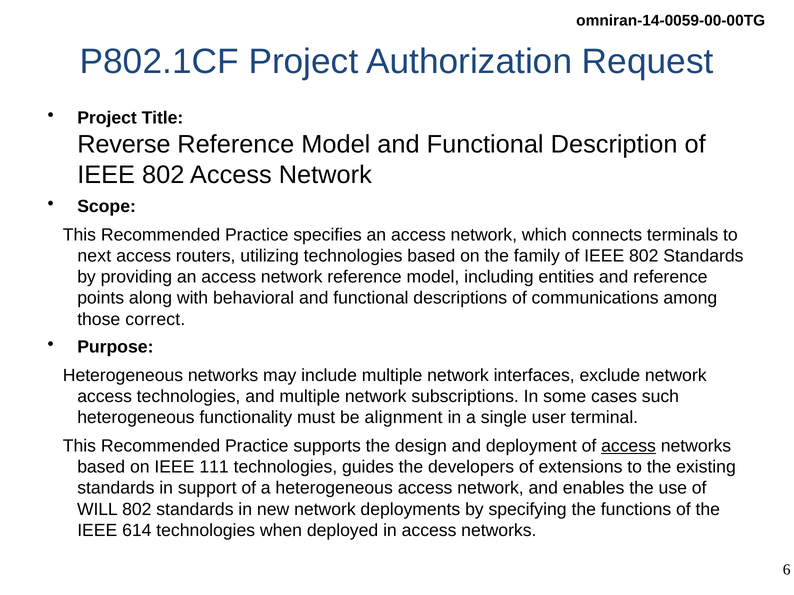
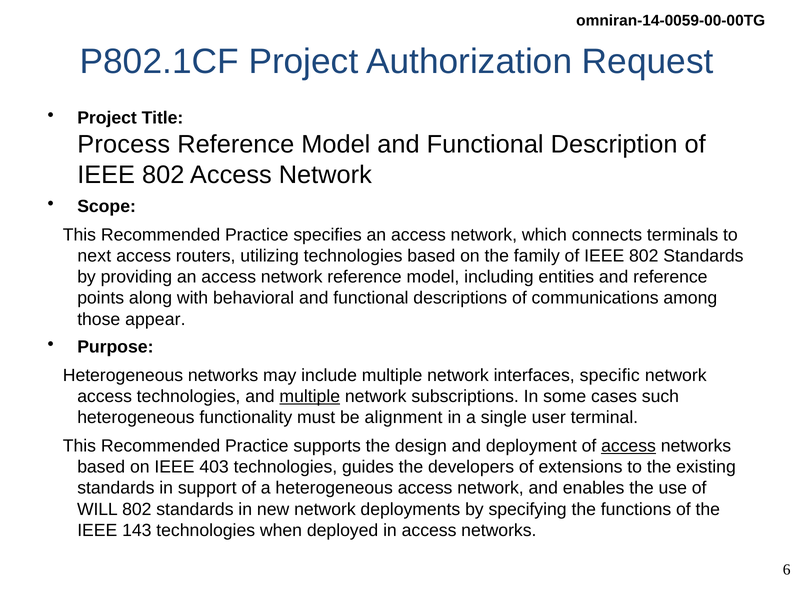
Reverse: Reverse -> Process
correct: correct -> appear
exclude: exclude -> specific
multiple at (310, 397) underline: none -> present
111: 111 -> 403
614: 614 -> 143
